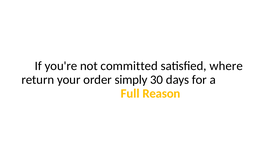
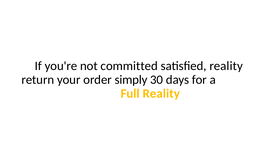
satisfied where: where -> reality
Full Reason: Reason -> Reality
